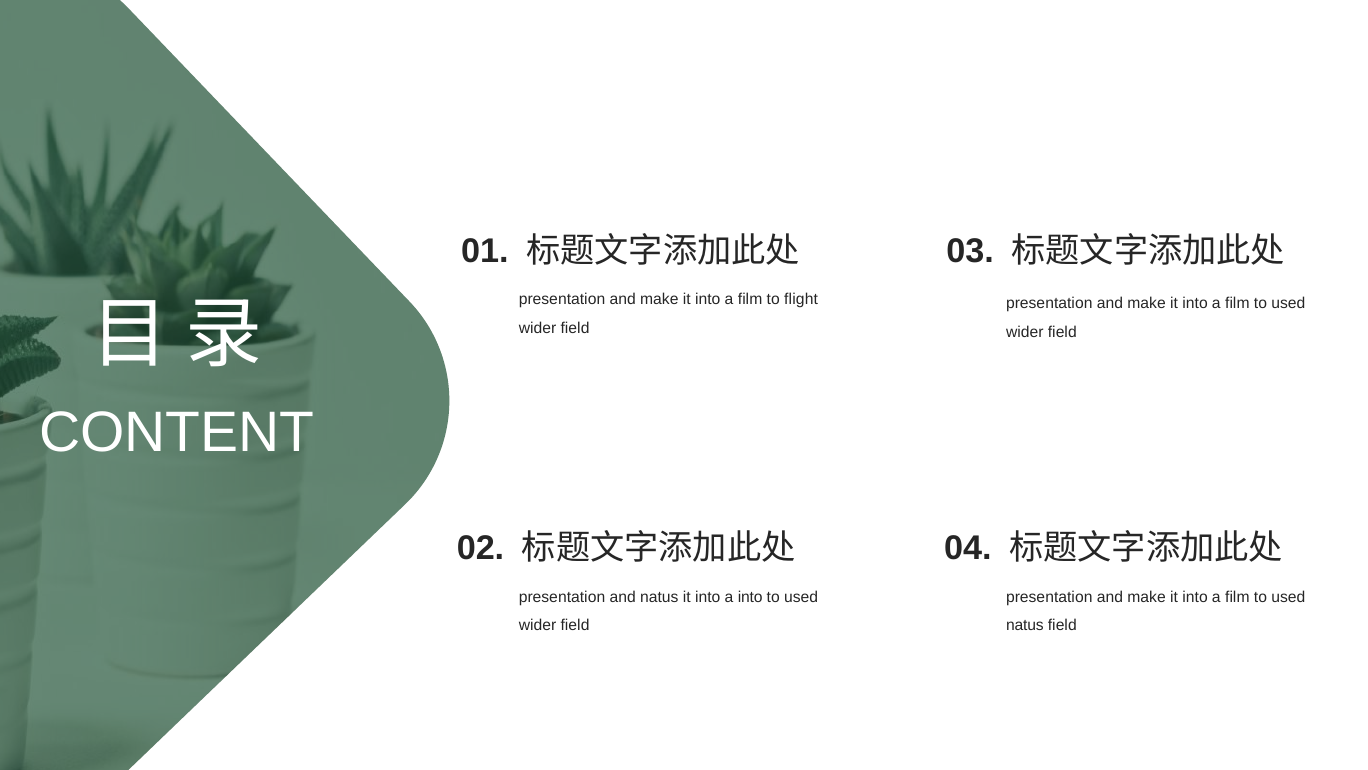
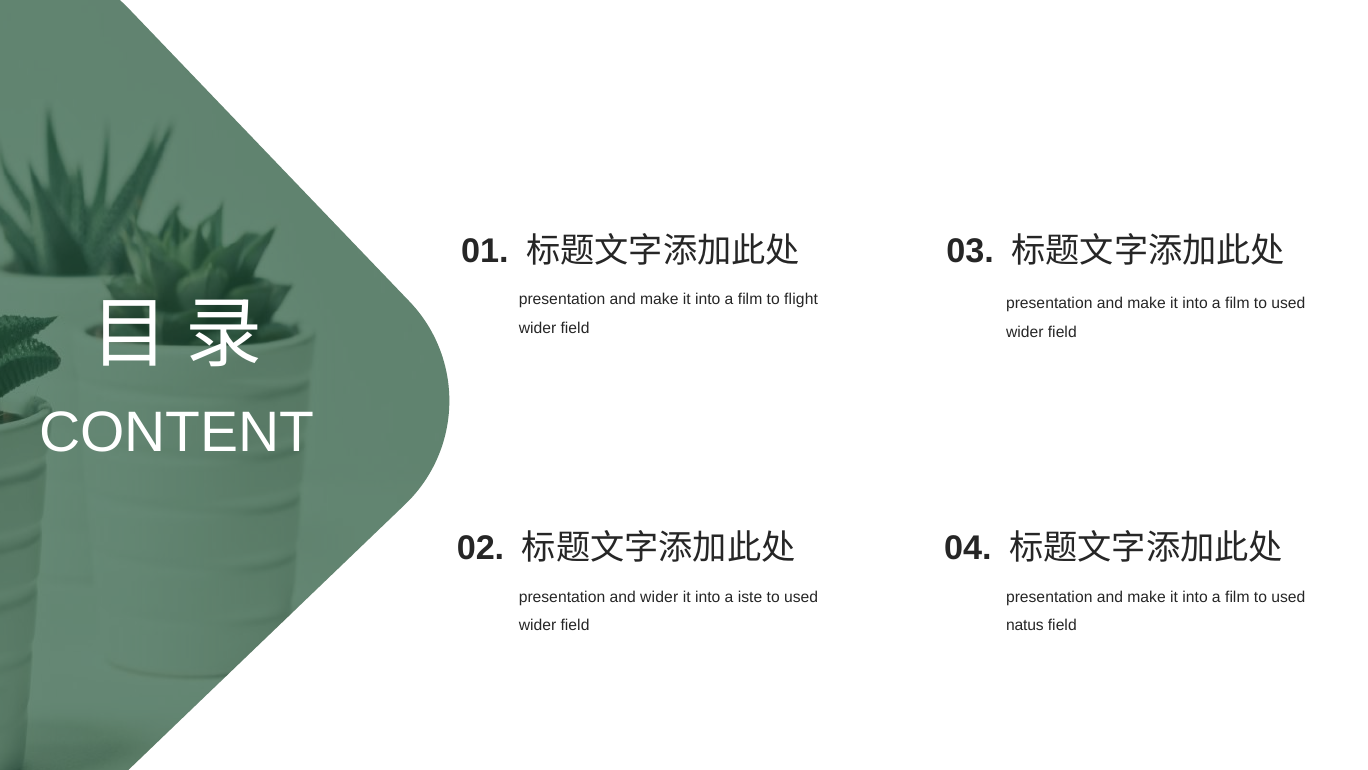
and natus: natus -> wider
a into: into -> iste
